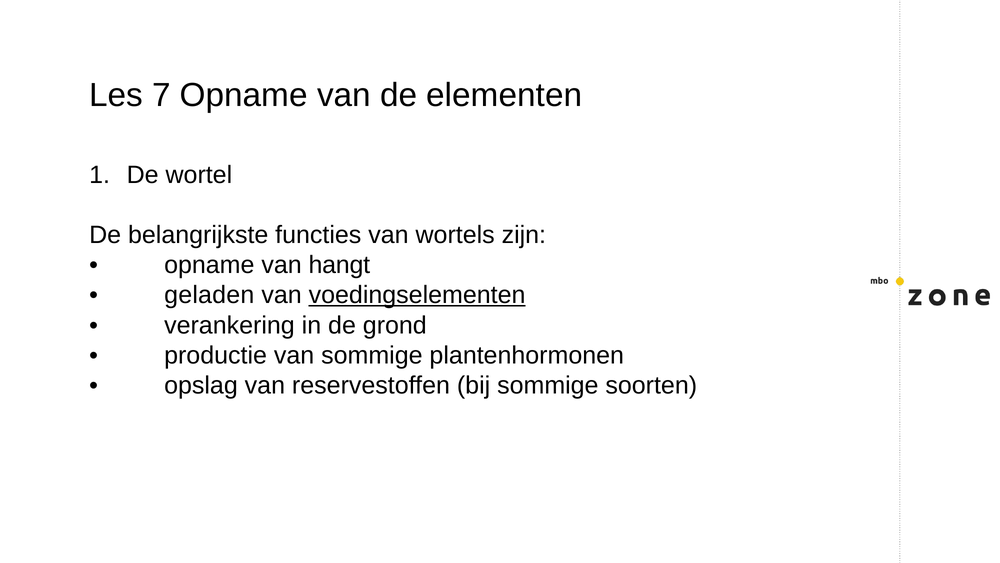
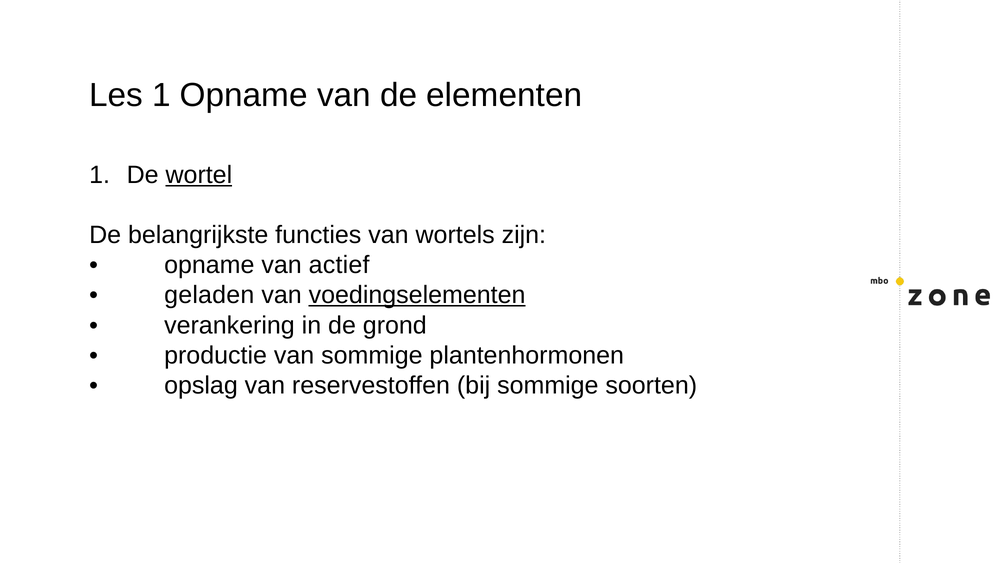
Les 7: 7 -> 1
wortel underline: none -> present
hangt: hangt -> actief
